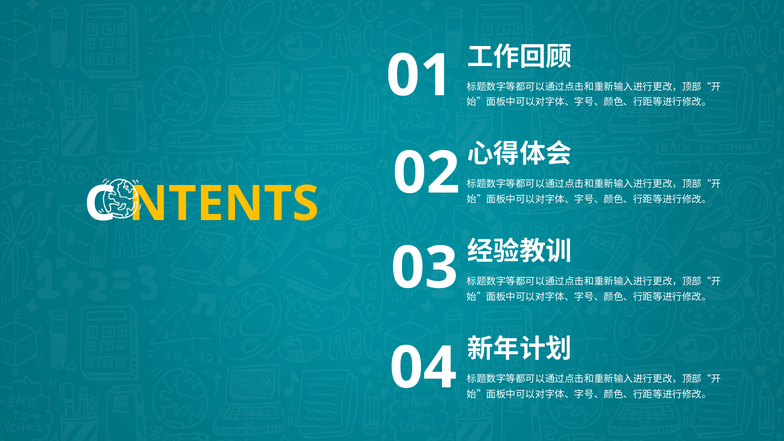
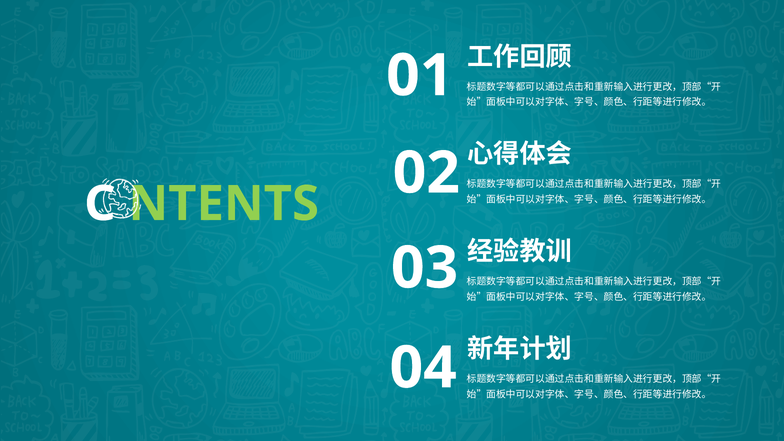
NTENTS colour: yellow -> light green
